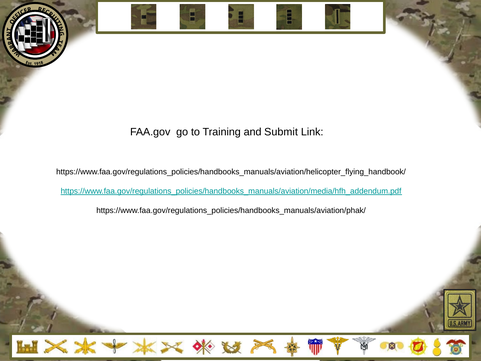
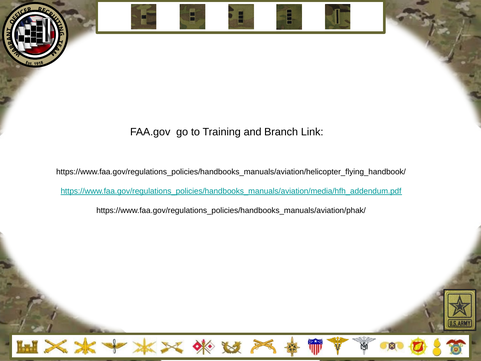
Submit: Submit -> Branch
